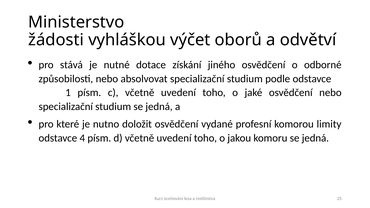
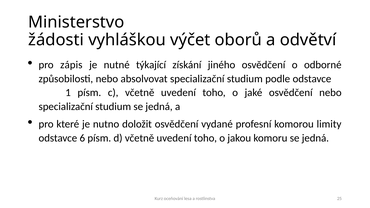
stává: stává -> zápis
dotace: dotace -> týkající
4: 4 -> 6
